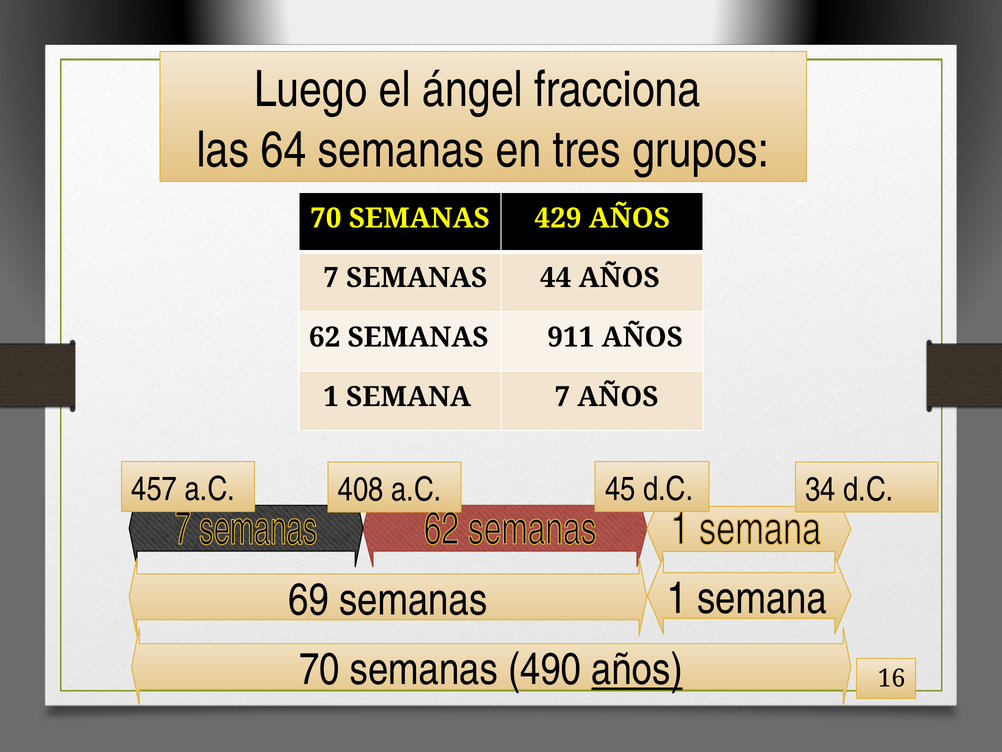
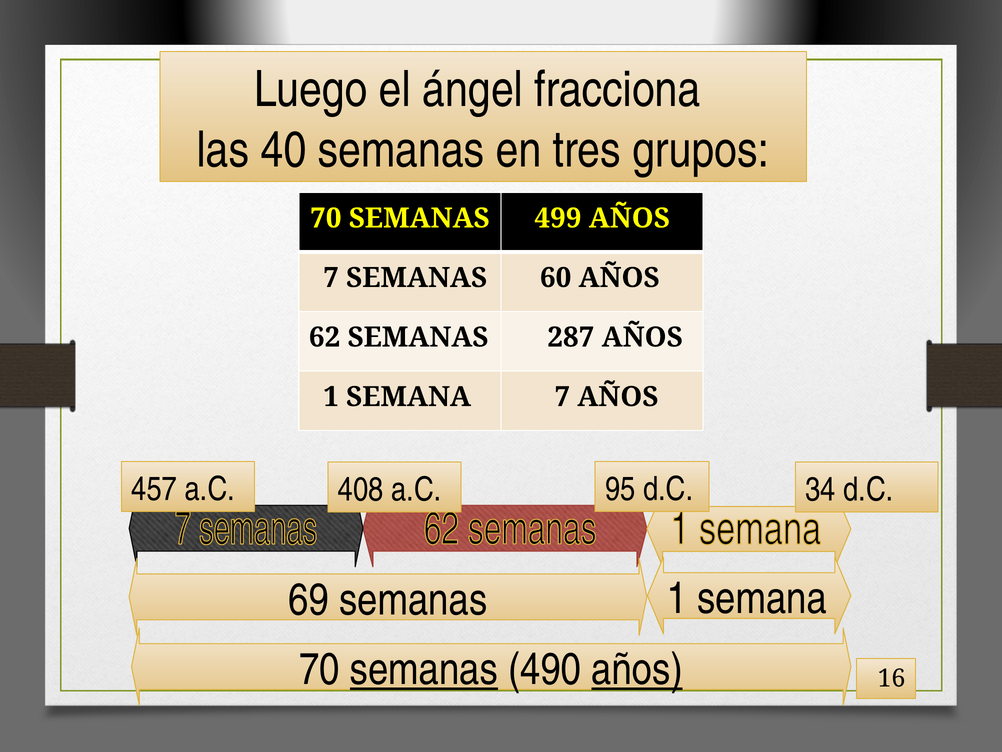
64: 64 -> 40
429: 429 -> 499
44: 44 -> 60
911: 911 -> 287
45: 45 -> 95
semanas at (424, 669) underline: none -> present
